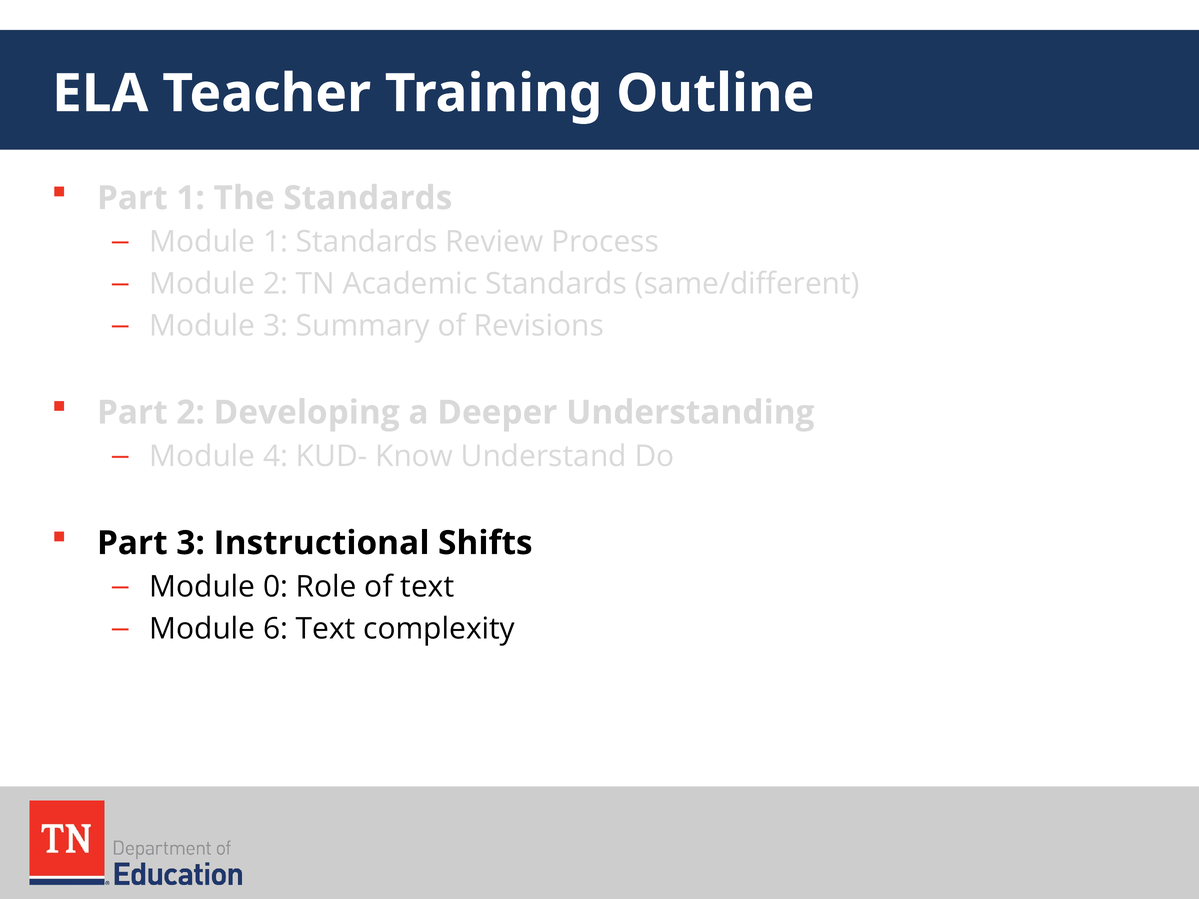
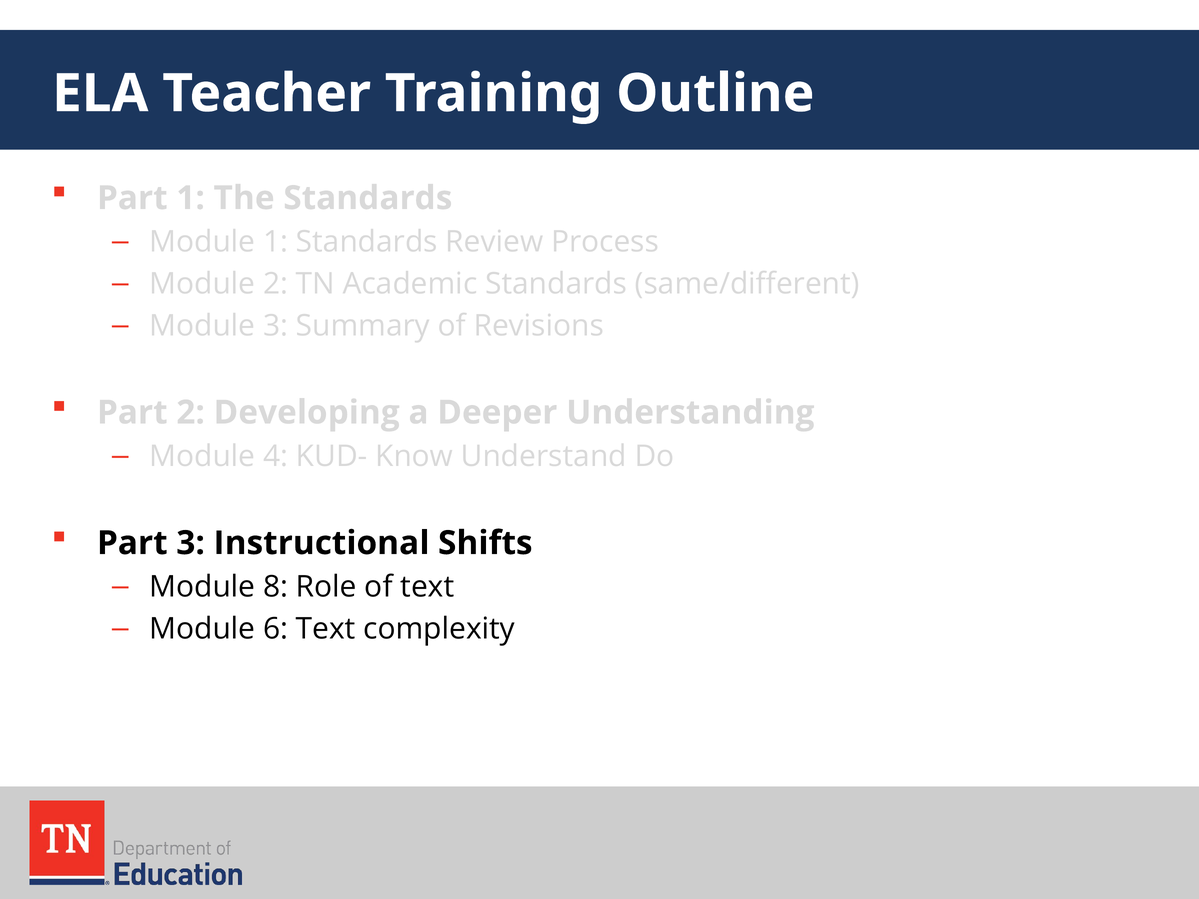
0: 0 -> 8
